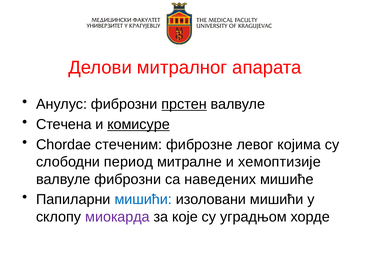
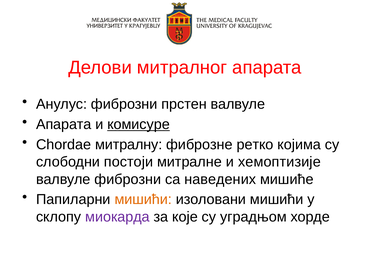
прстен underline: present -> none
Стечена at (64, 124): Стечена -> Апарата
стеченим: стеченим -> митралну
левог: левог -> ретко
период: период -> постоји
мишићи at (143, 199) colour: blue -> orange
